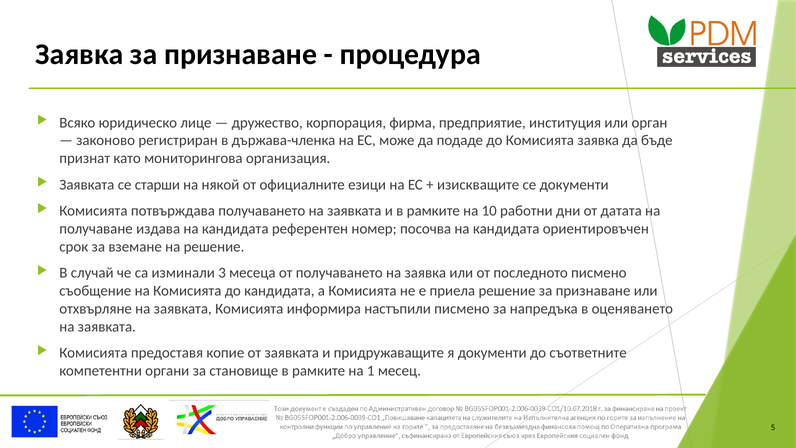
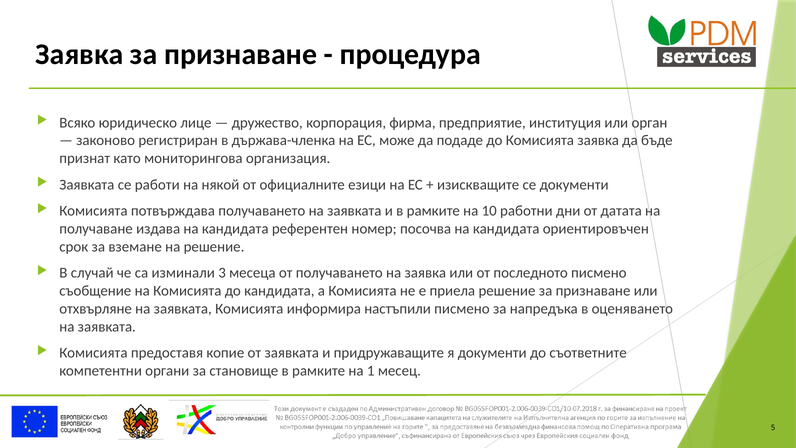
старши: старши -> работи
